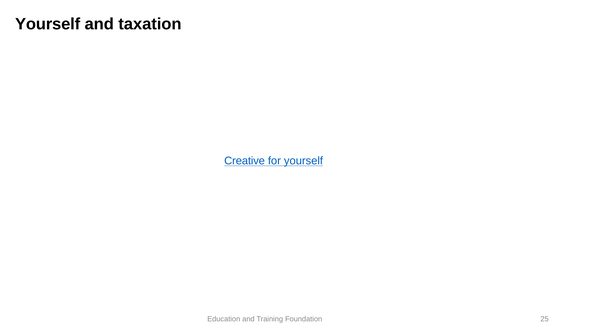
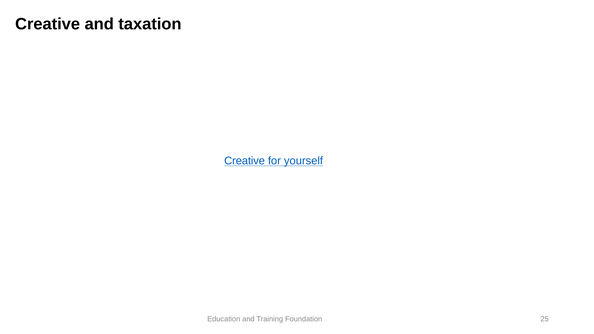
Yourself at (48, 24): Yourself -> Creative
